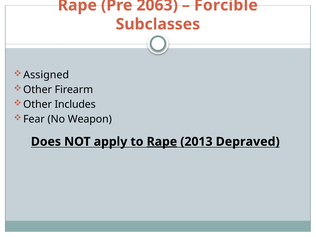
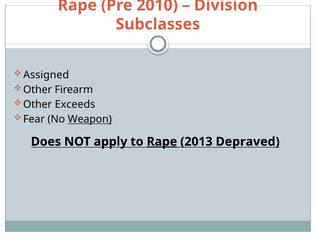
2063: 2063 -> 2010
Forcible: Forcible -> Division
Includes: Includes -> Exceeds
Weapon underline: none -> present
